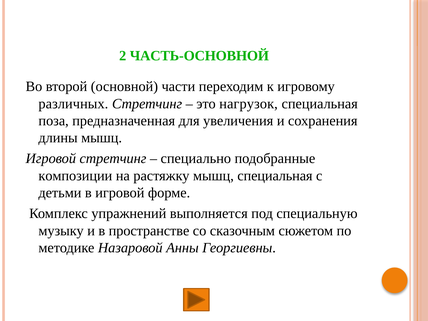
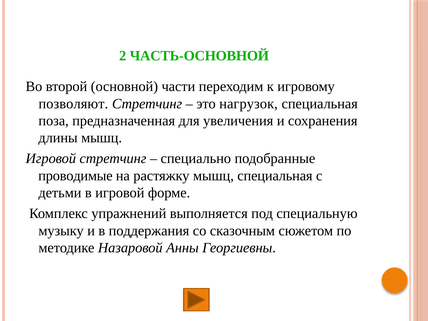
различных: различных -> позволяют
композиции: композиции -> проводимые
пространстве: пространстве -> поддержания
